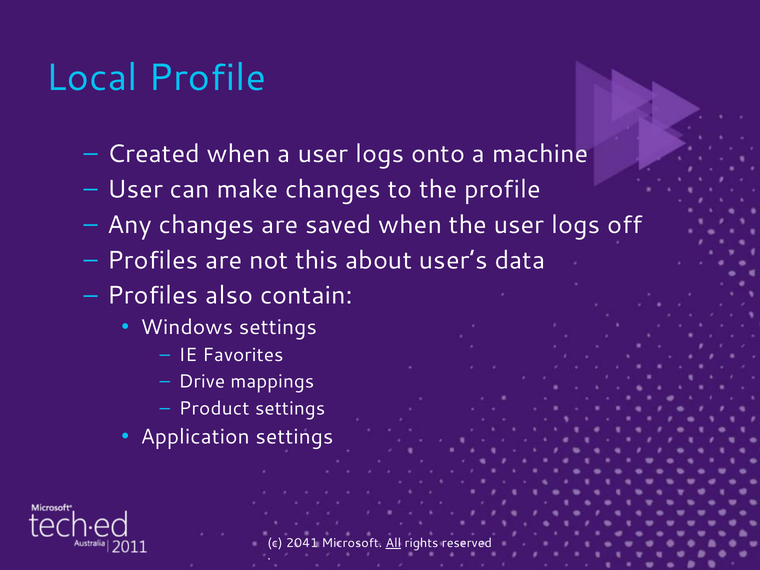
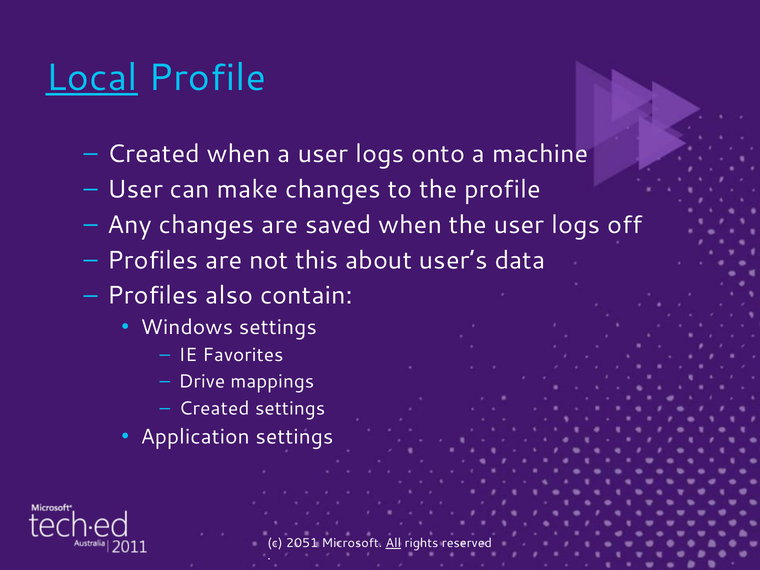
Local underline: none -> present
Product at (214, 408): Product -> Created
2041: 2041 -> 2051
